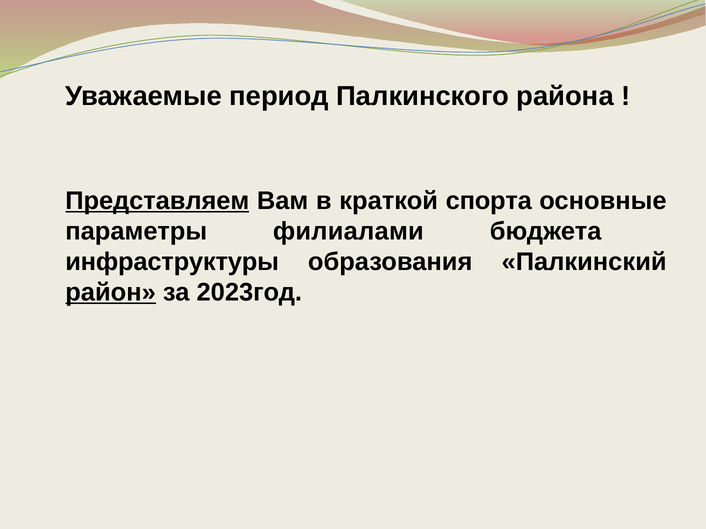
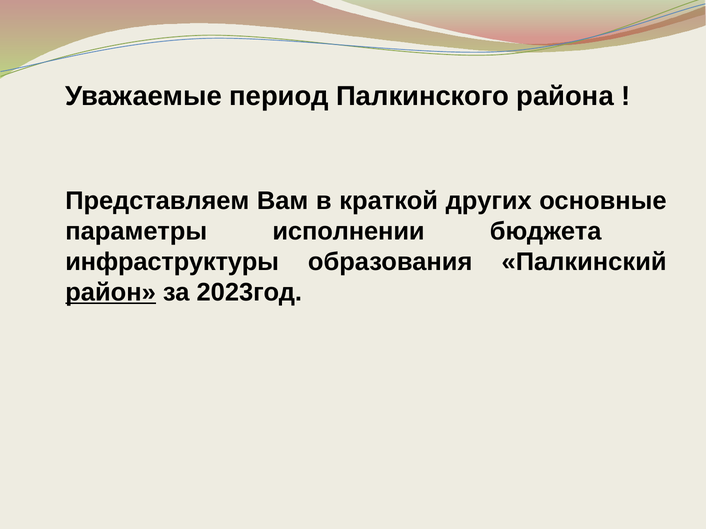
Представляем underline: present -> none
спорта: спорта -> других
филиалами: филиалами -> исполнении
